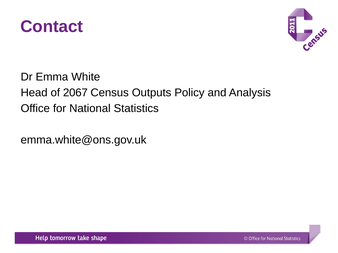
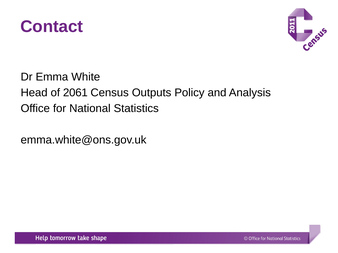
2067: 2067 -> 2061
